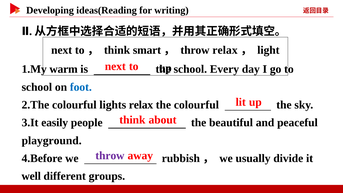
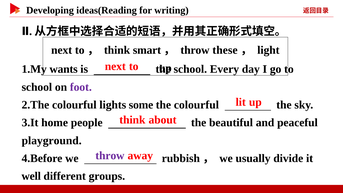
throw relax: relax -> these
warm: warm -> wants
foot colour: blue -> purple
lights relax: relax -> some
easily: easily -> home
